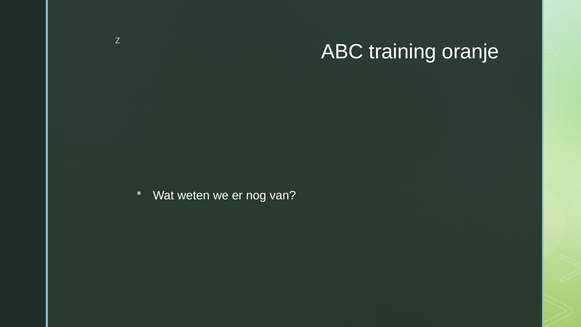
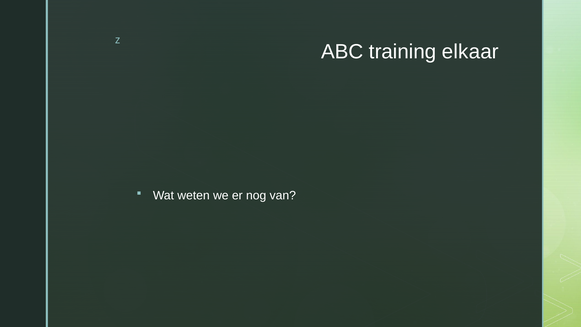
oranje: oranje -> elkaar
